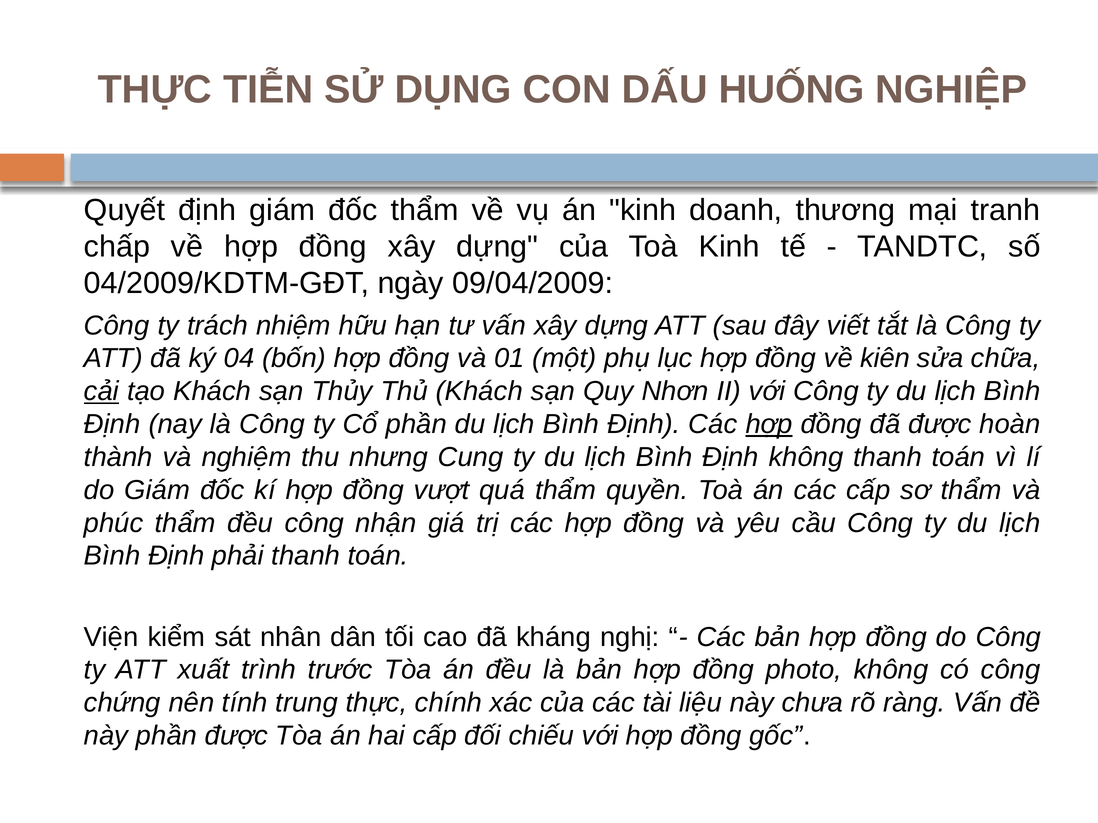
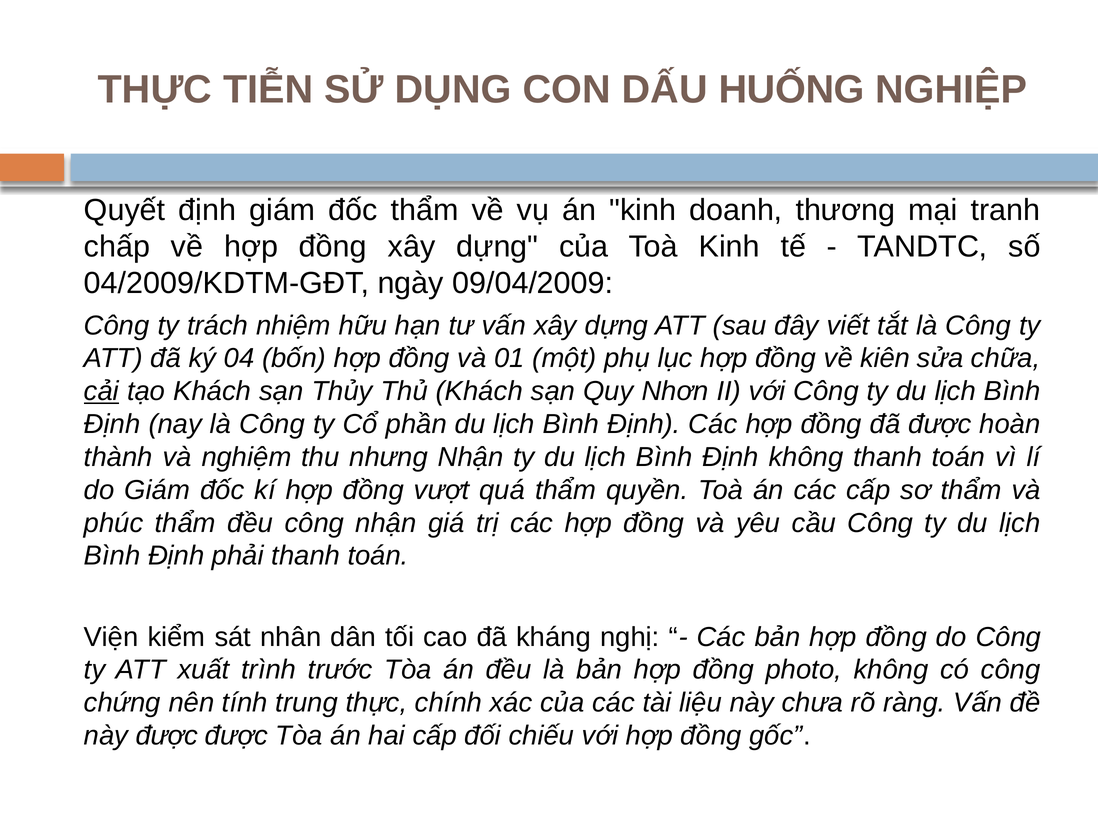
hợp at (769, 425) underline: present -> none
nhưng Cung: Cung -> Nhận
này phần: phần -> được
